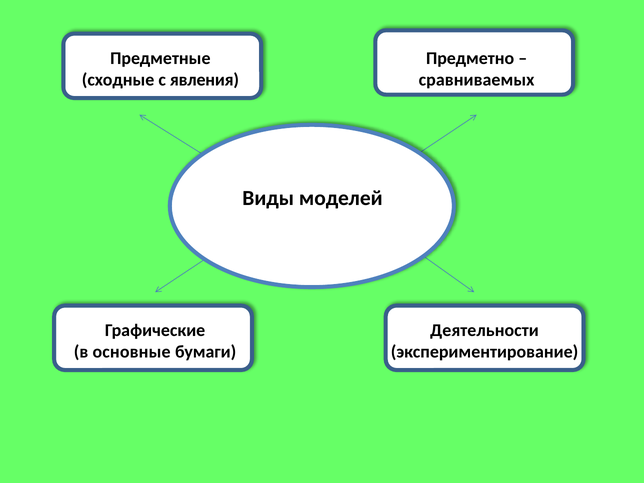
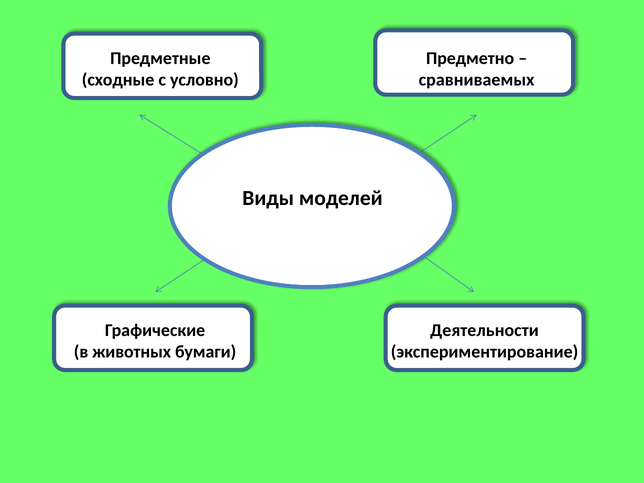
явления: явления -> условно
основные: основные -> животных
